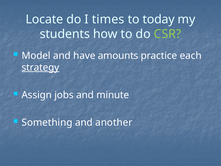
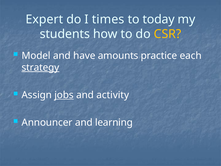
Locate: Locate -> Expert
CSR colour: light green -> yellow
jobs underline: none -> present
minute: minute -> activity
Something: Something -> Announcer
another: another -> learning
